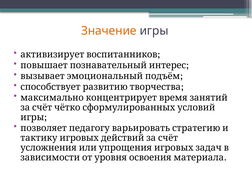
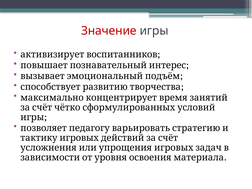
Значение colour: orange -> red
